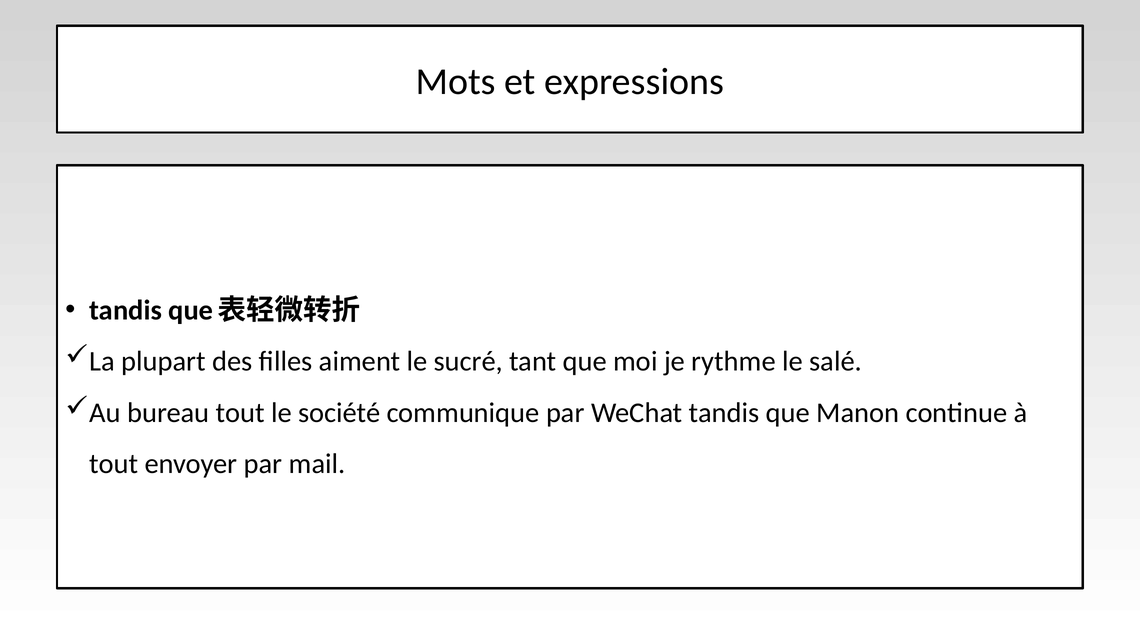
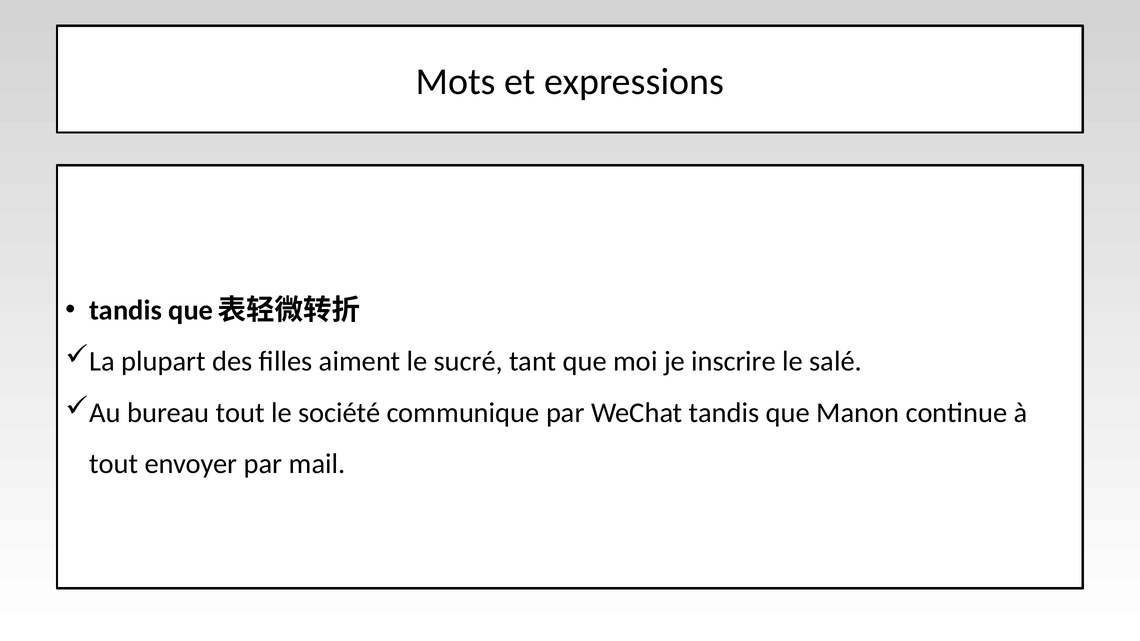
rythme: rythme -> inscrire
